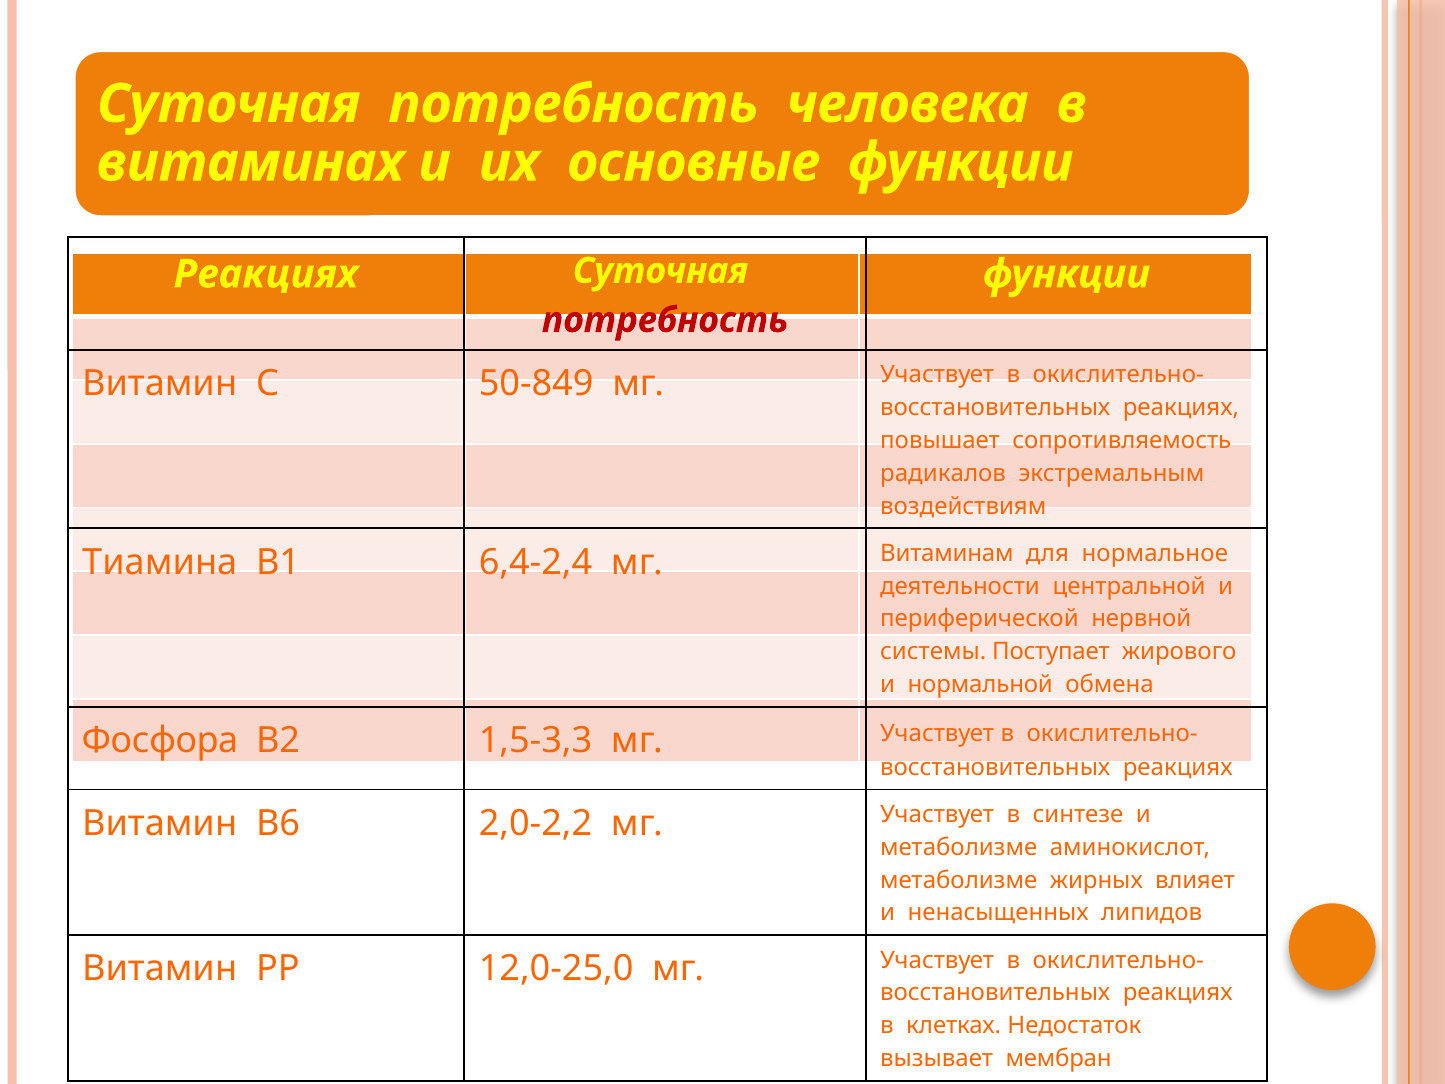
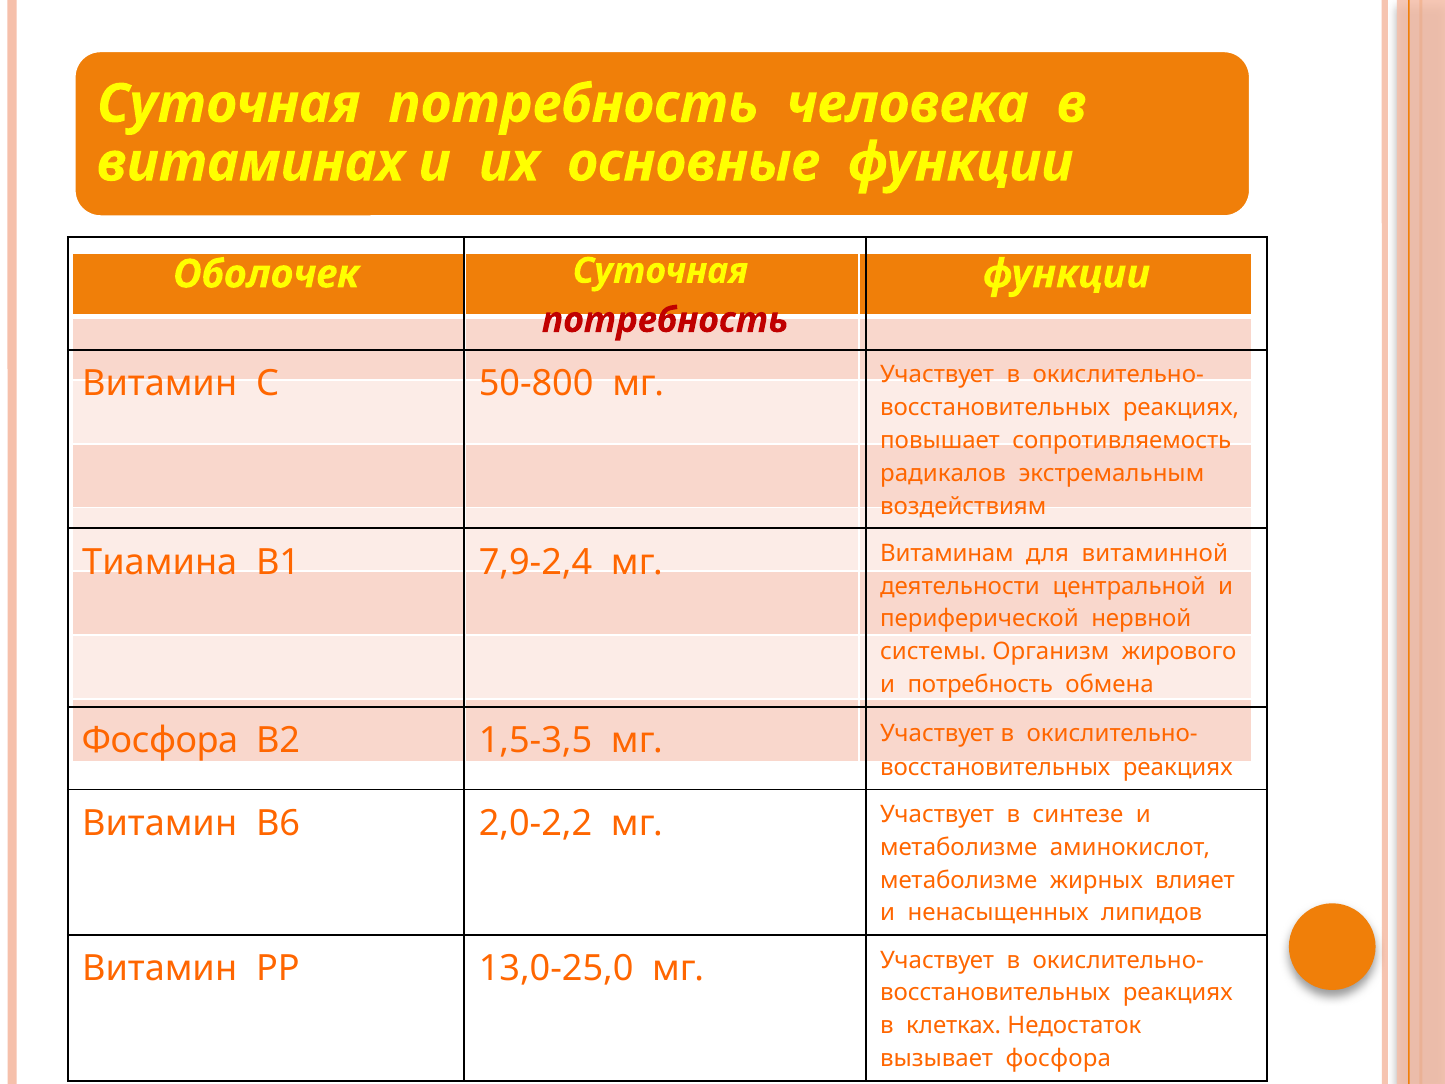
Реакциях at (266, 274): Реакциях -> Оболочек
50-849: 50-849 -> 50-800
6,4-2,4: 6,4-2,4 -> 7,9-2,4
нормальное: нормальное -> витаминной
Поступает: Поступает -> Организм
и нормальной: нормальной -> потребность
1,5-3,3: 1,5-3,3 -> 1,5-3,5
12,0-25,0: 12,0-25,0 -> 13,0-25,0
вызывает мембран: мембран -> фосфора
